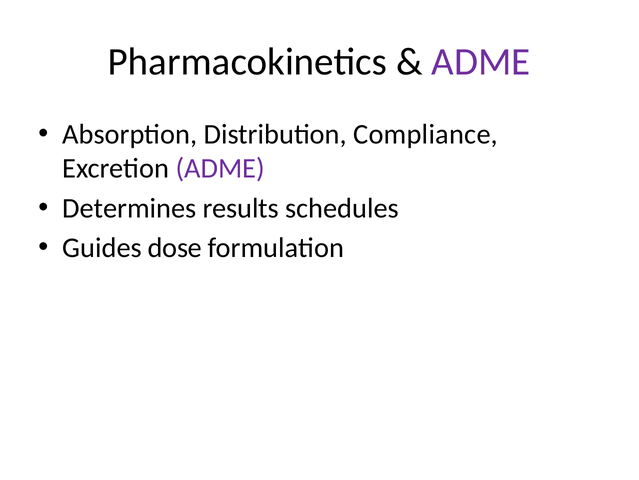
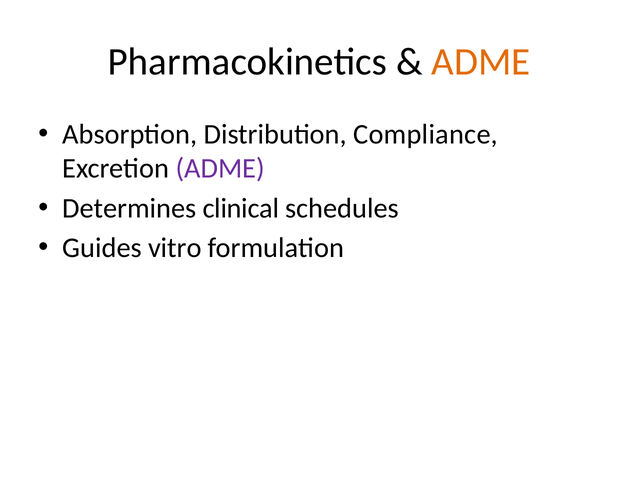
ADME at (481, 62) colour: purple -> orange
results: results -> clinical
dose: dose -> vitro
